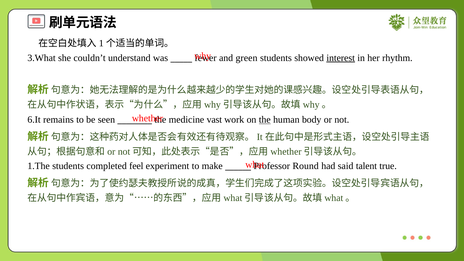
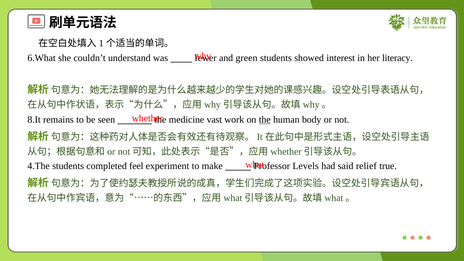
3.What: 3.What -> 6.What
interest underline: present -> none
rhythm: rhythm -> literacy
6.It: 6.It -> 8.It
1.The: 1.The -> 4.The
Round: Round -> Levels
talent: talent -> relief
